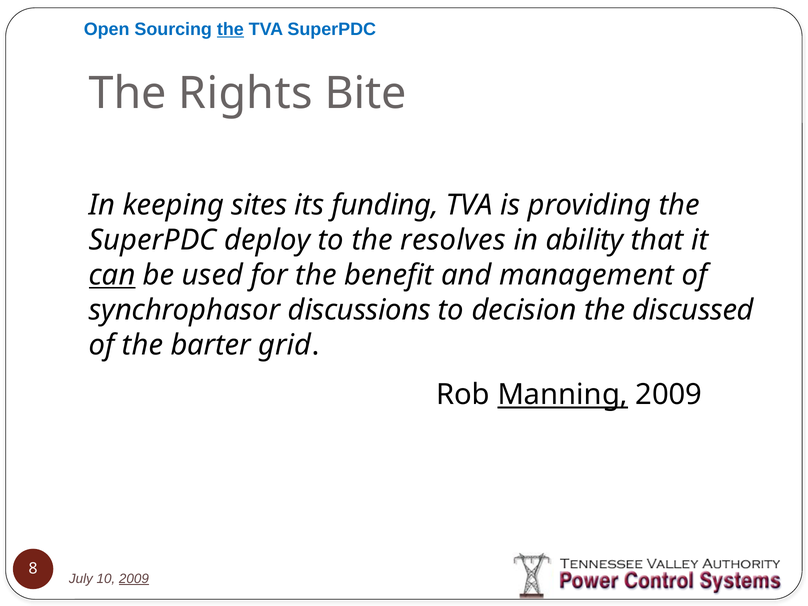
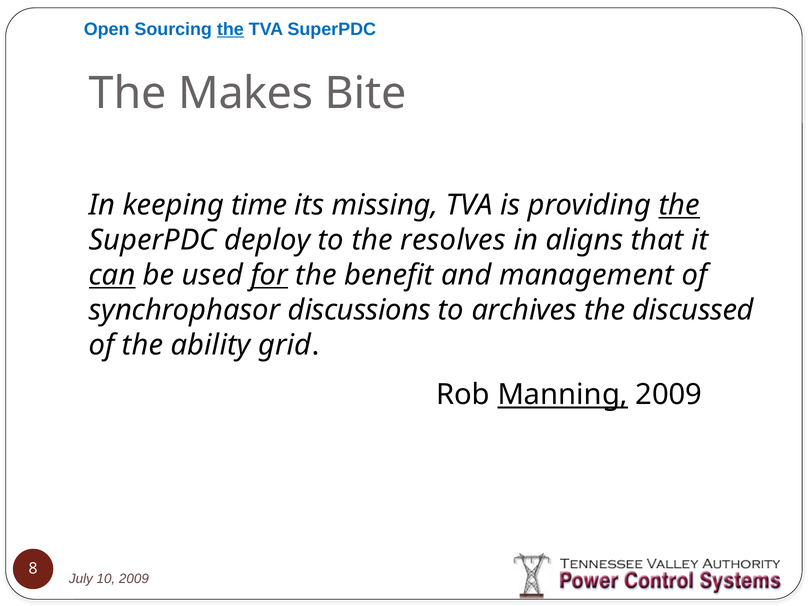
Rights: Rights -> Makes
sites: sites -> time
funding: funding -> missing
the at (679, 205) underline: none -> present
ability: ability -> aligns
for underline: none -> present
decision: decision -> archives
barter: barter -> ability
2009 at (134, 579) underline: present -> none
